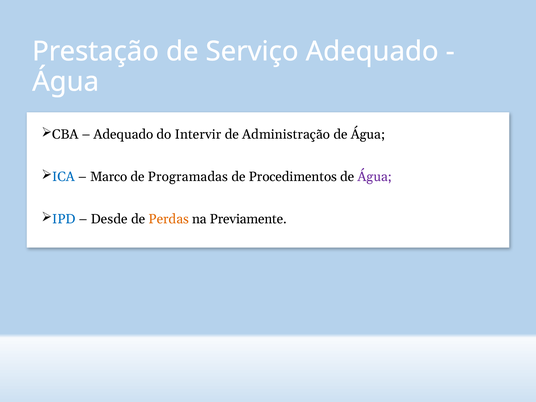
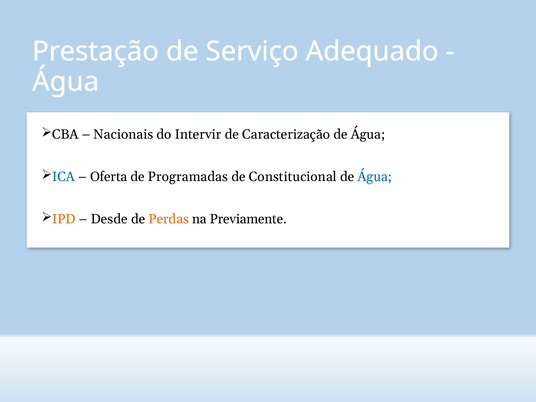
Adequado at (123, 134): Adequado -> Nacionais
Administração: Administração -> Caracterização
Marco: Marco -> Oferta
Procedimentos: Procedimentos -> Constitucional
Água at (375, 177) colour: purple -> blue
IPD colour: blue -> orange
